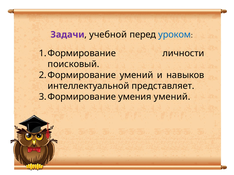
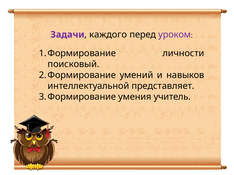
учебной: учебной -> каждого
уроком colour: blue -> purple
умения умений: умений -> учитель
